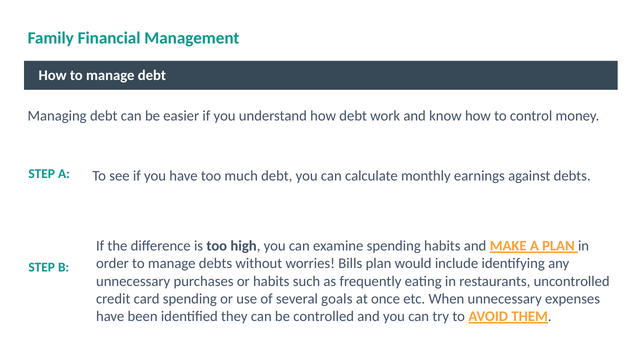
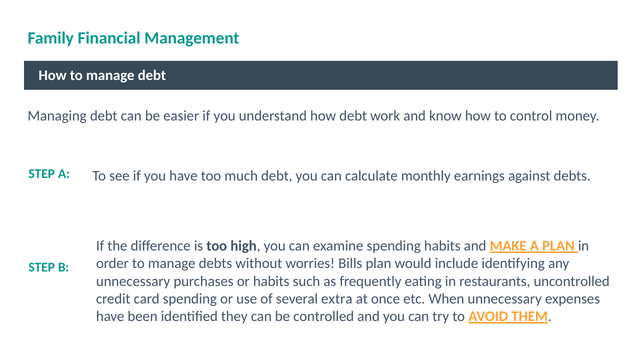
goals: goals -> extra
